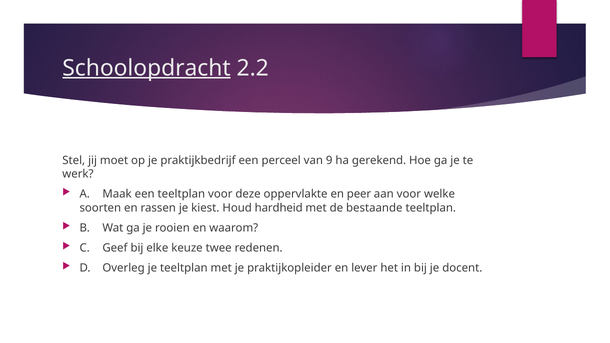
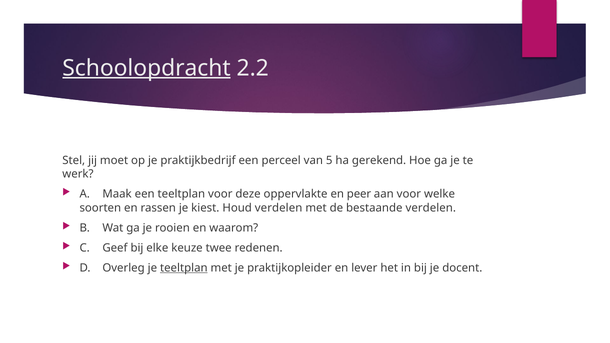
9: 9 -> 5
Houd hardheid: hardheid -> verdelen
bestaande teeltplan: teeltplan -> verdelen
teeltplan at (184, 268) underline: none -> present
